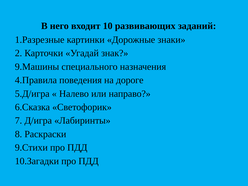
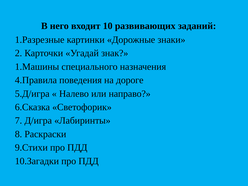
9.Машины: 9.Машины -> 1.Машины
